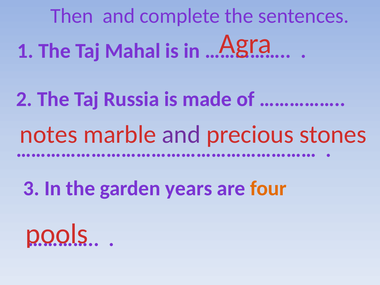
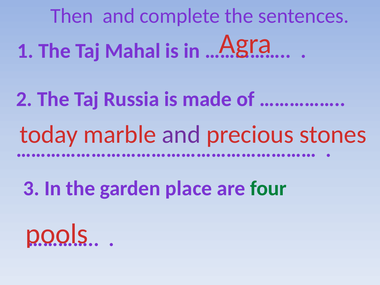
notes: notes -> today
years: years -> place
four colour: orange -> green
